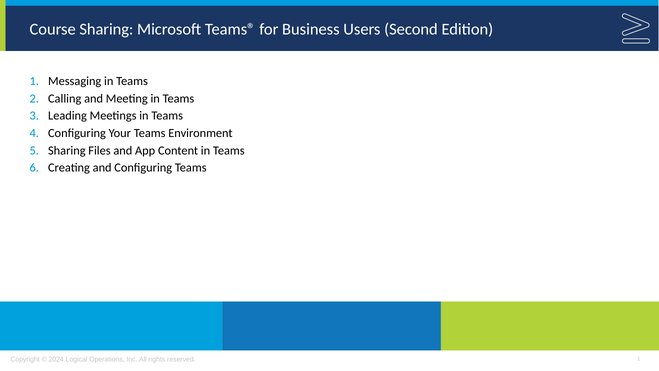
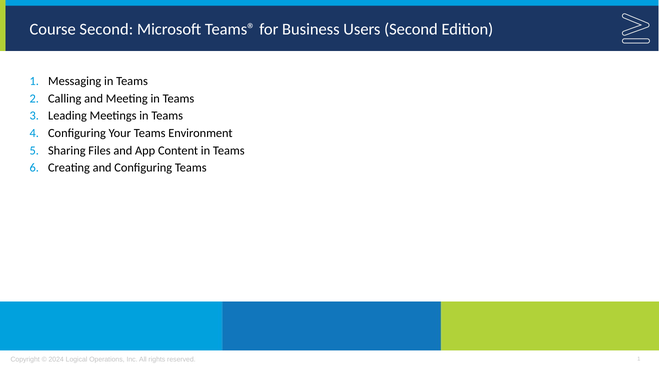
Course Sharing: Sharing -> Second
